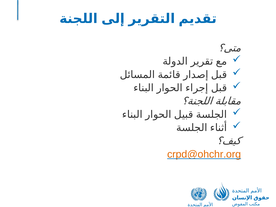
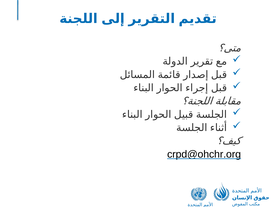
crpd@ohchr.org colour: orange -> black
